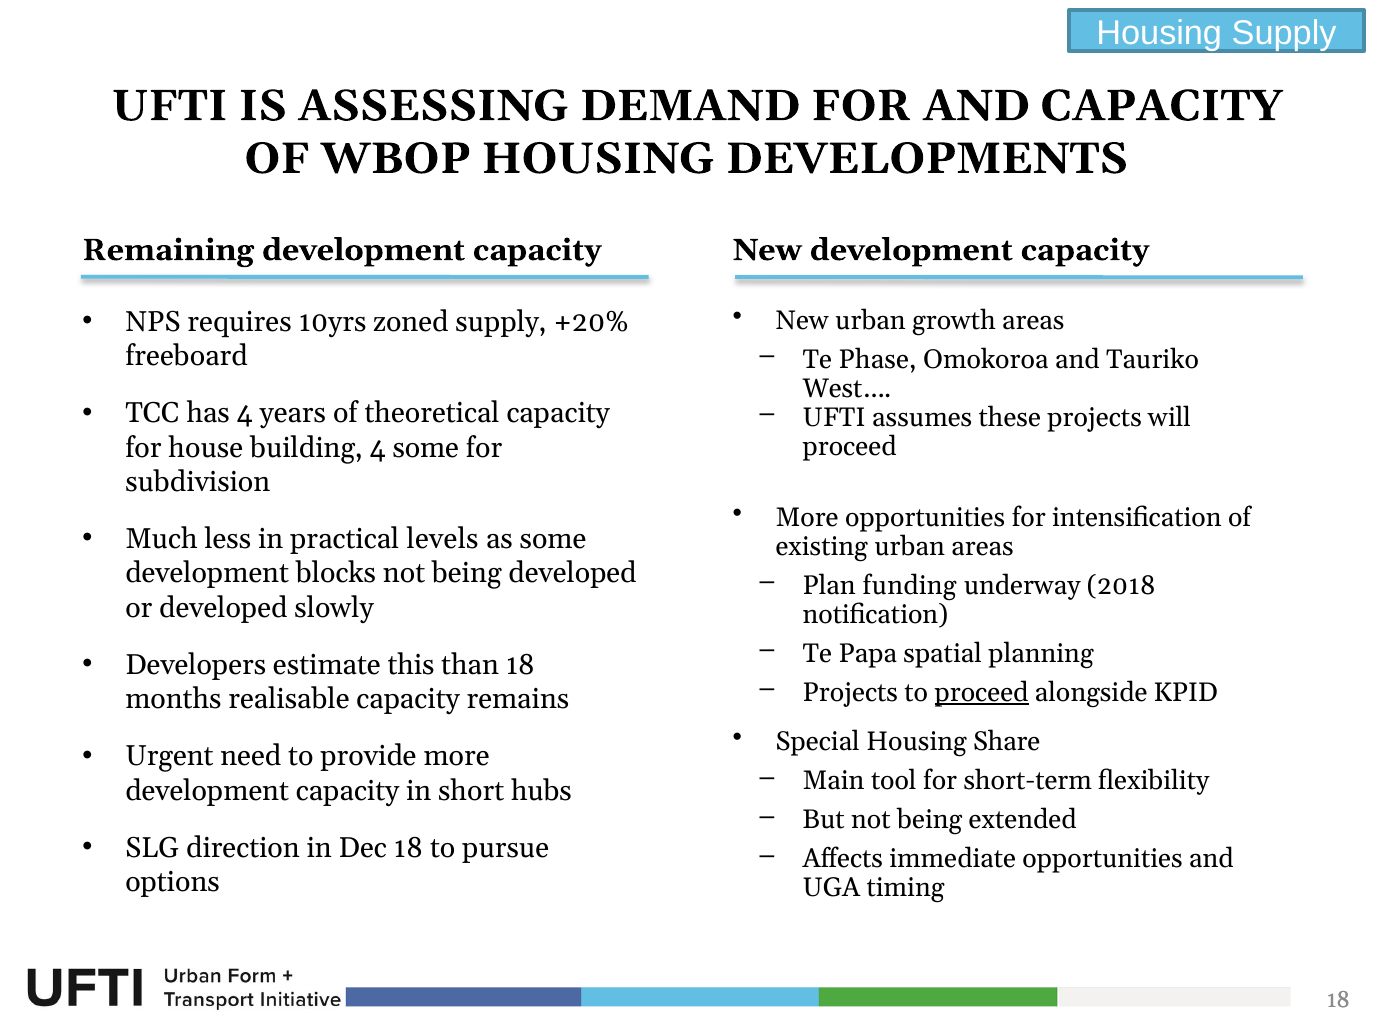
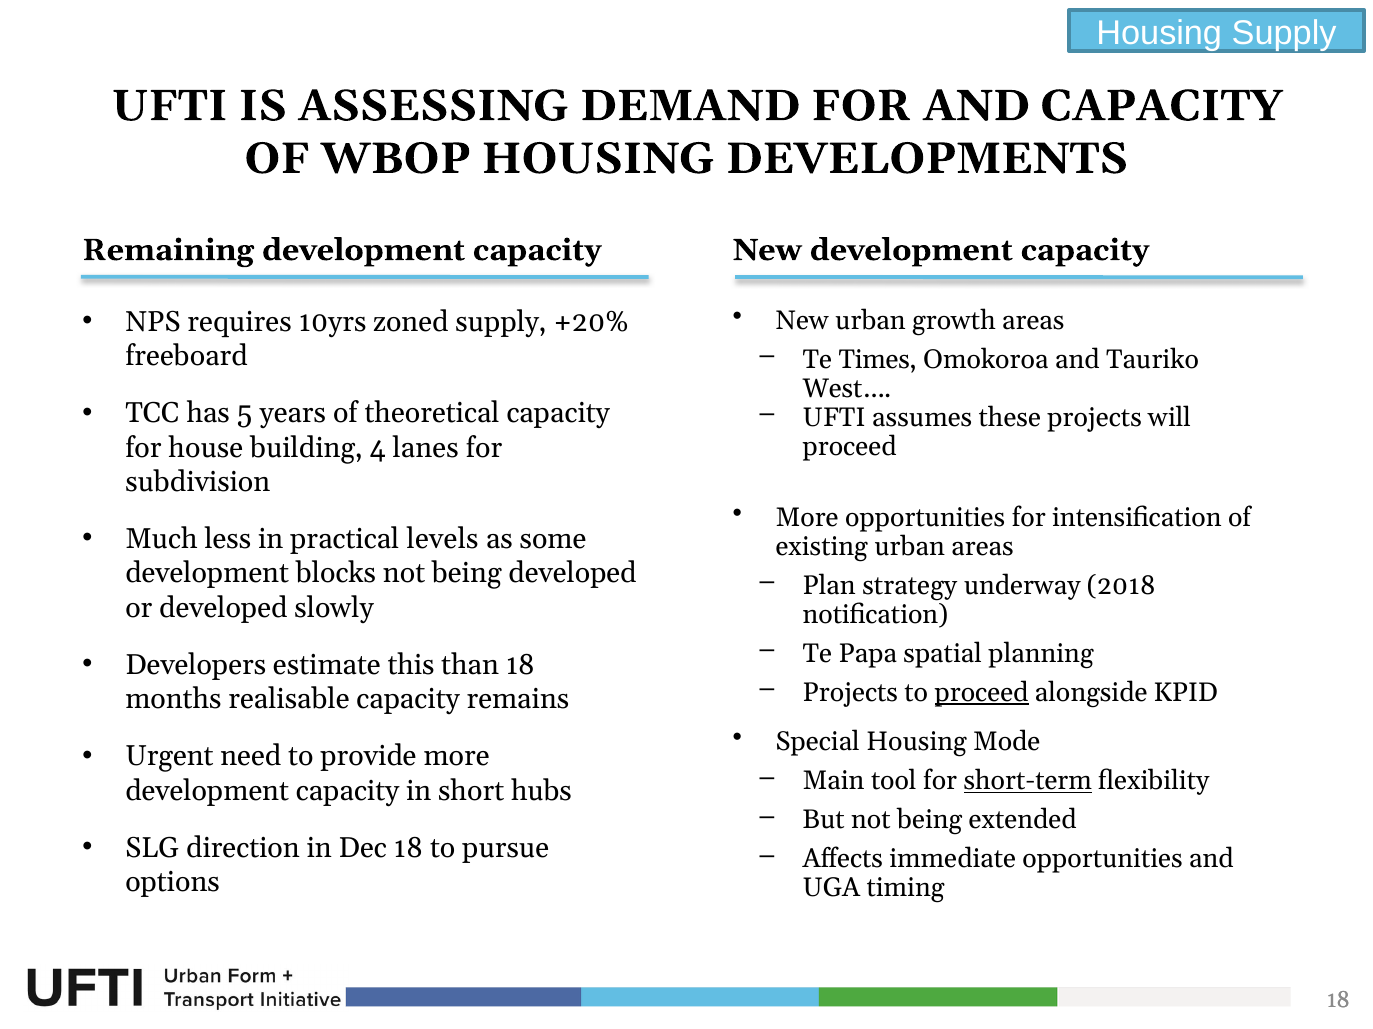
Phase: Phase -> Times
has 4: 4 -> 5
4 some: some -> lanes
funding: funding -> strategy
Share: Share -> Mode
short-term underline: none -> present
